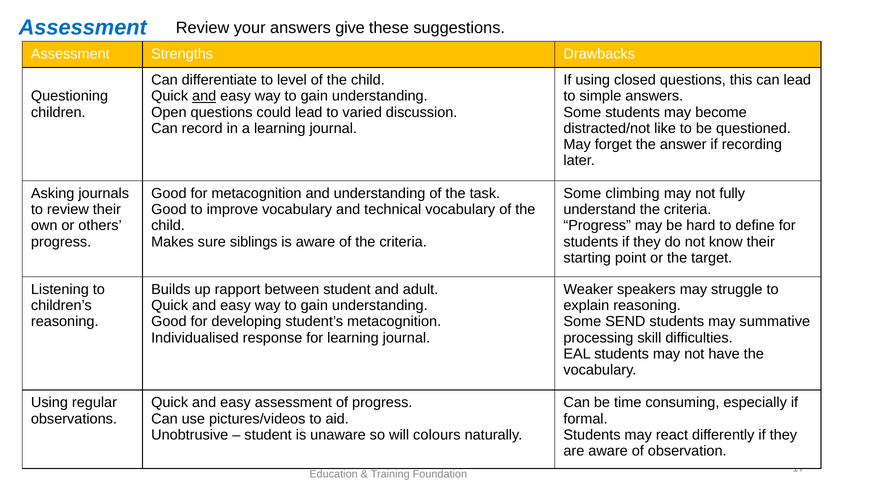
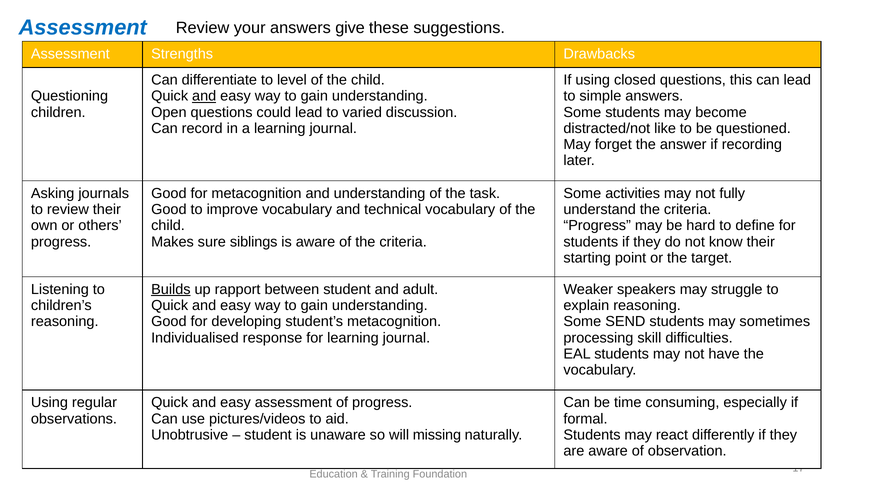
climbing: climbing -> activities
Builds underline: none -> present
summative: summative -> sometimes
colours: colours -> missing
